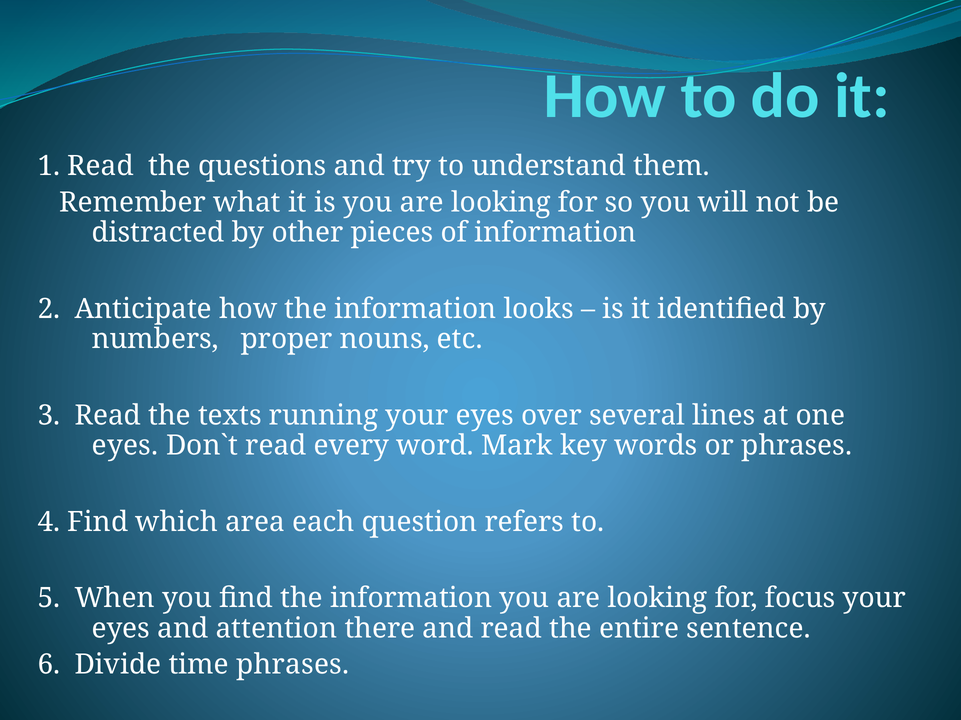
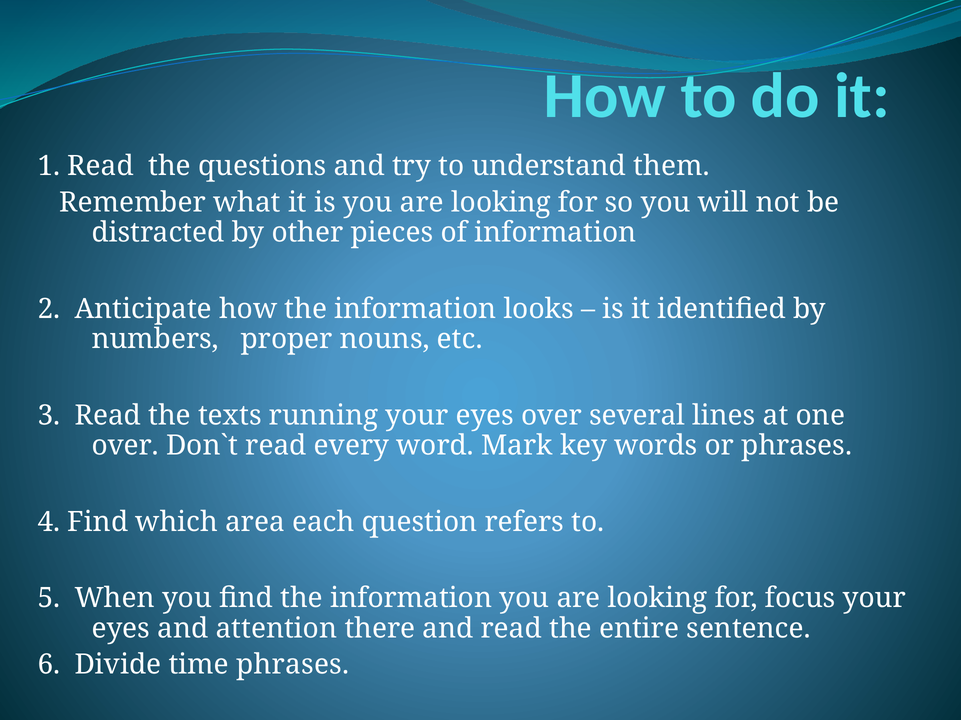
eyes at (125, 446): eyes -> over
